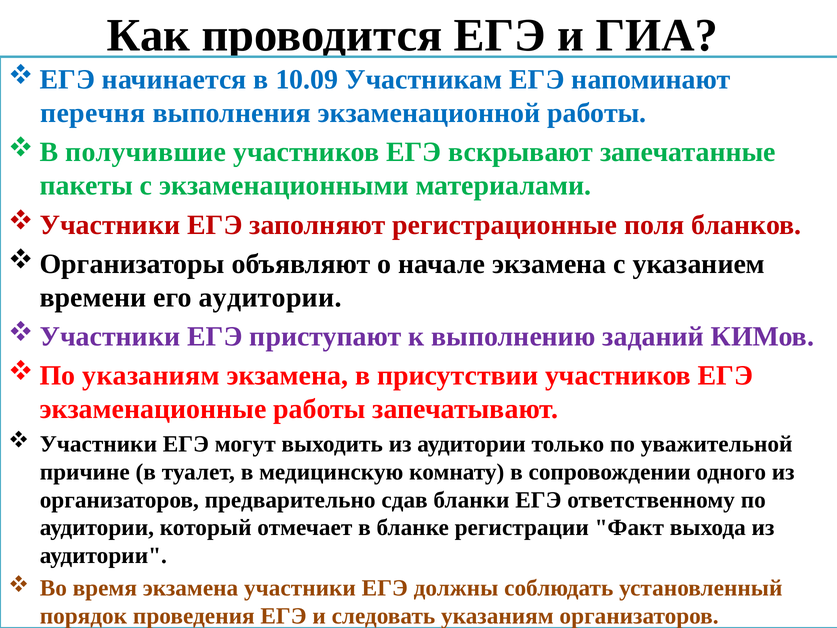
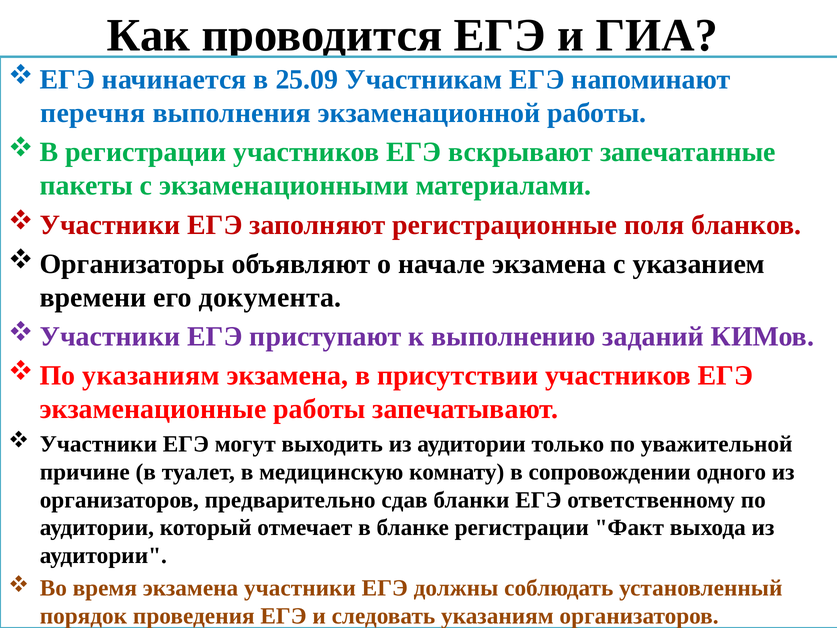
10.09: 10.09 -> 25.09
получившие at (146, 152): получившие -> регистрации
его аудитории: аудитории -> документа
